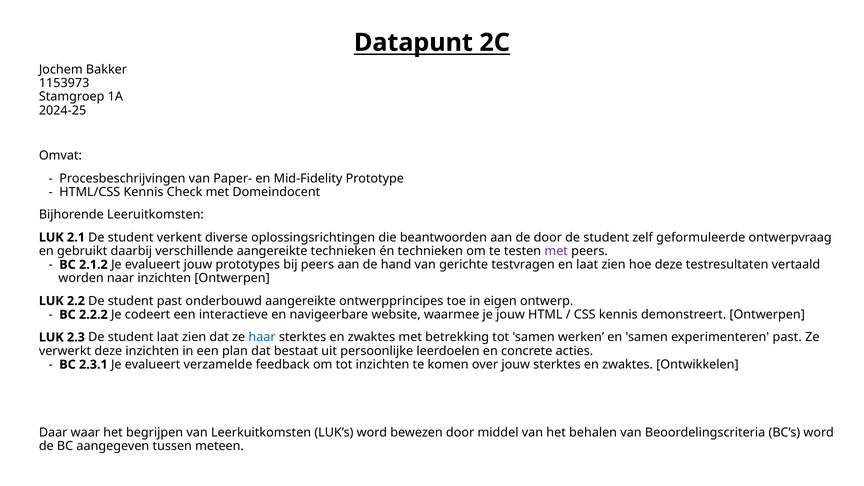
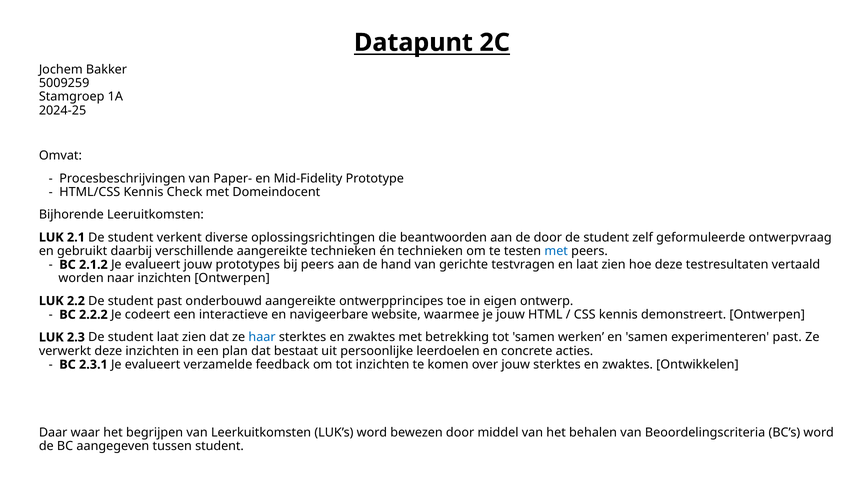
1153973: 1153973 -> 5009259
met at (556, 251) colour: purple -> blue
tussen meteen: meteen -> student
